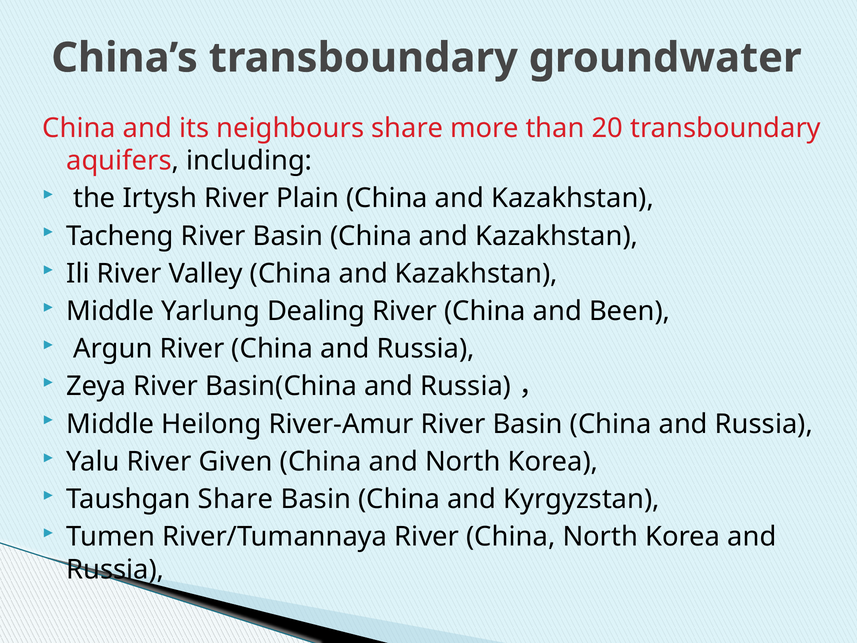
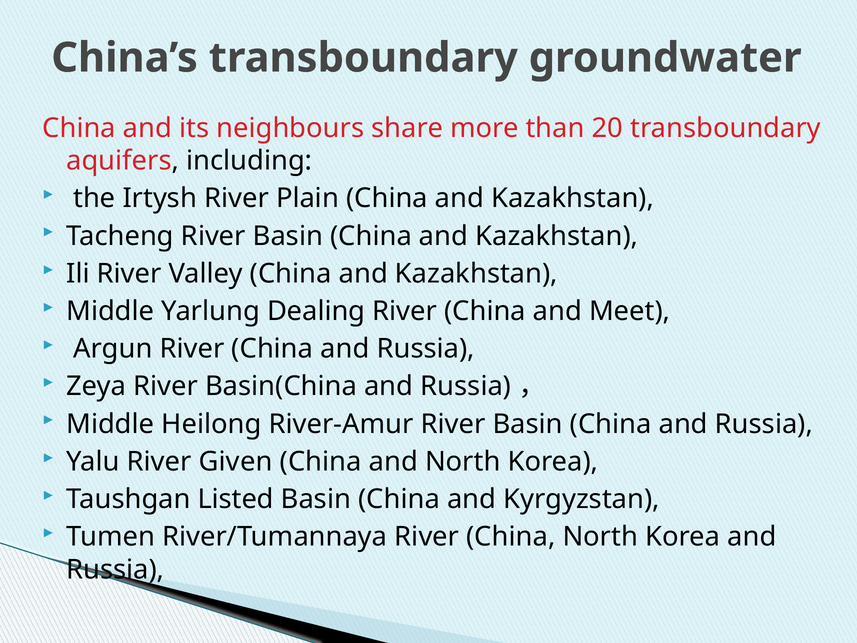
Been: Been -> Meet
Taushgan Share: Share -> Listed
